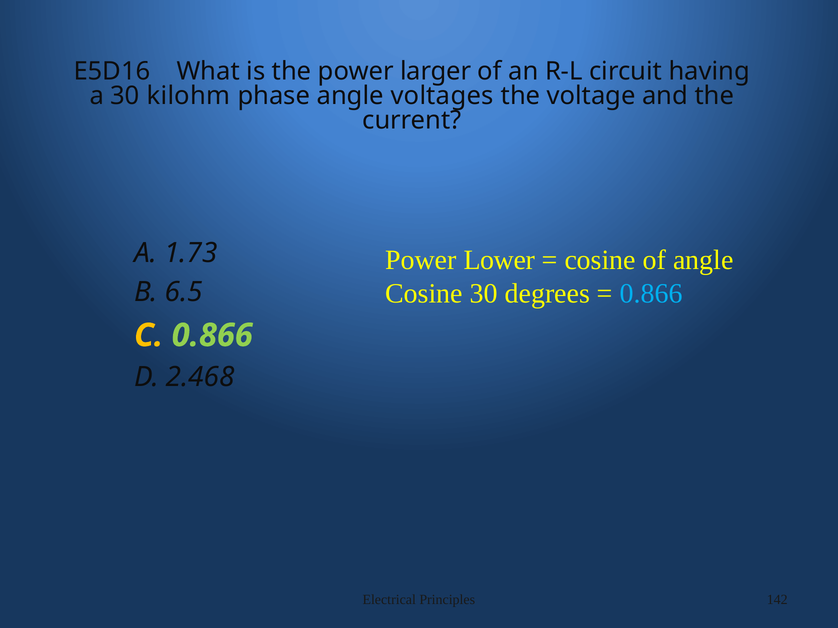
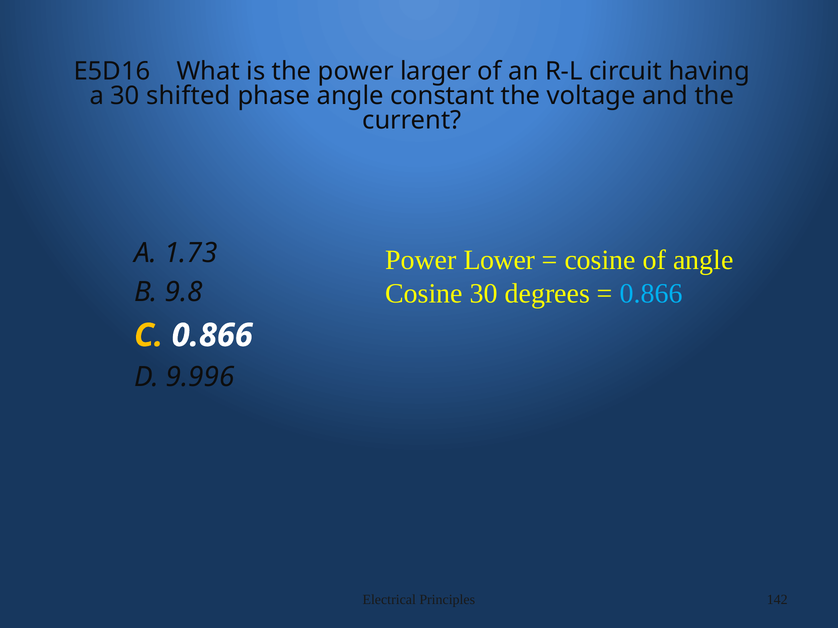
kilohm: kilohm -> shifted
voltages: voltages -> constant
6.5: 6.5 -> 9.8
0.866 at (212, 336) colour: light green -> white
2.468: 2.468 -> 9.996
